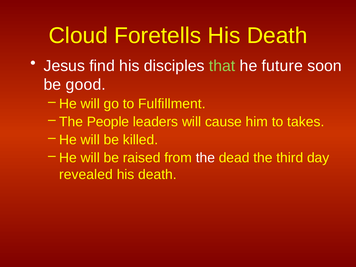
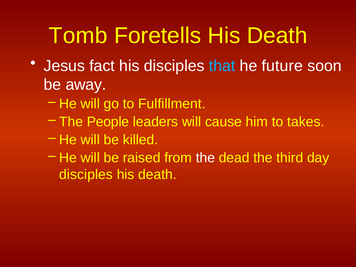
Cloud: Cloud -> Tomb
find: find -> fact
that colour: light green -> light blue
good: good -> away
revealed at (86, 174): revealed -> disciples
